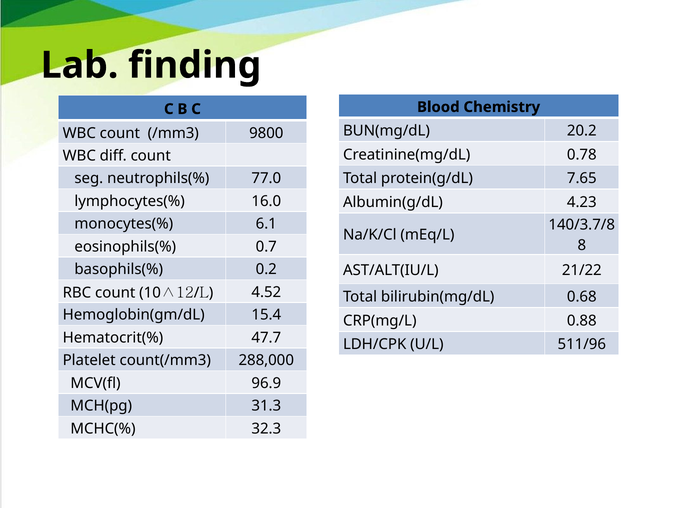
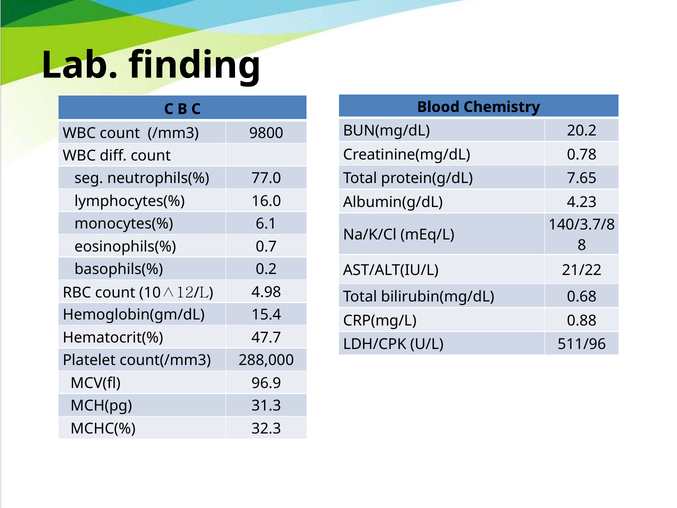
4.52: 4.52 -> 4.98
